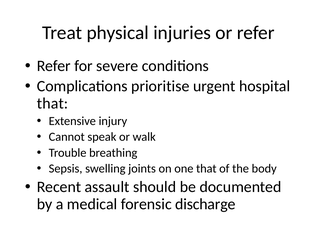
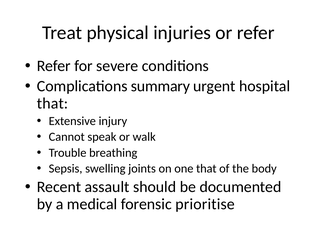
prioritise: prioritise -> summary
discharge: discharge -> prioritise
